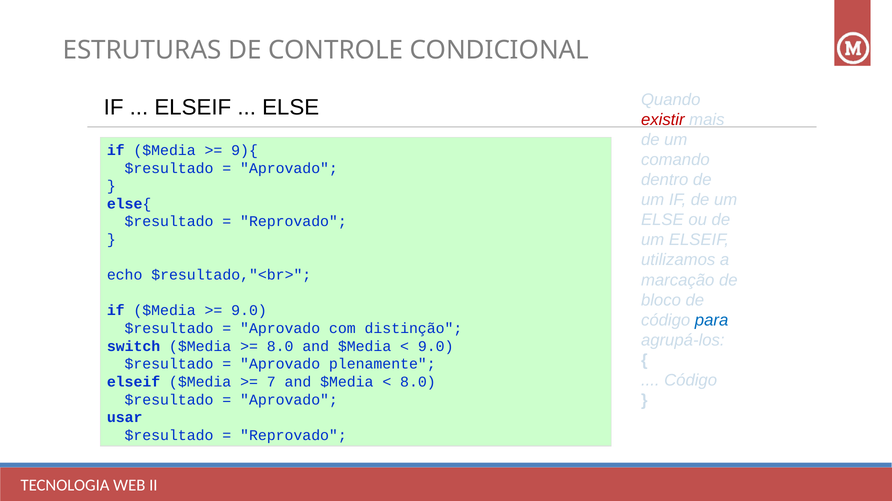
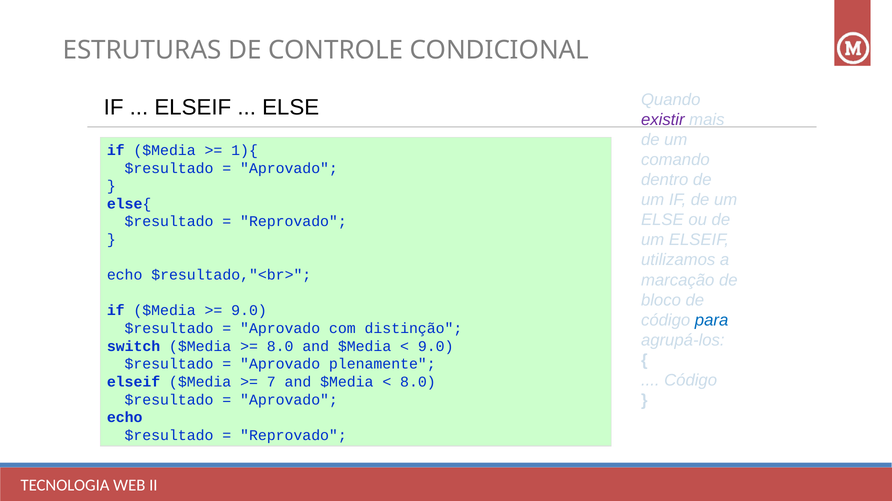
existir colour: red -> purple
9){: 9){ -> 1){
usar at (125, 418): usar -> echo
